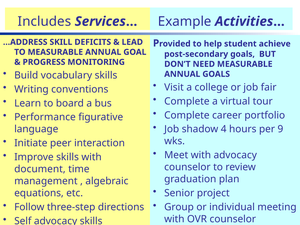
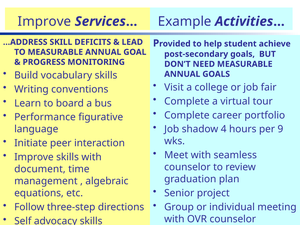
Includes at (44, 21): Includes -> Improve
advocacy at (235, 155): advocacy -> seamless
